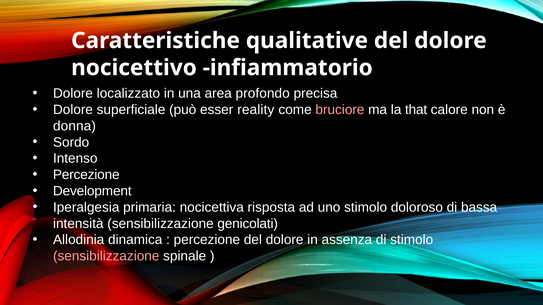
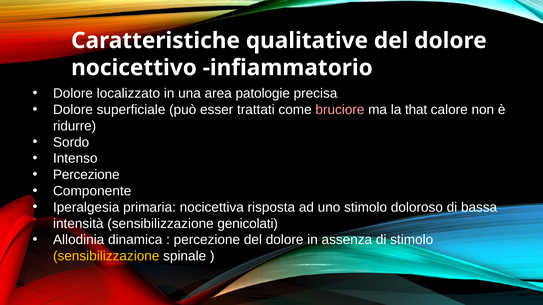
profondo: profondo -> patologie
reality: reality -> trattati
donna: donna -> ridurre
Development: Development -> Componente
sensibilizzazione at (106, 256) colour: pink -> yellow
